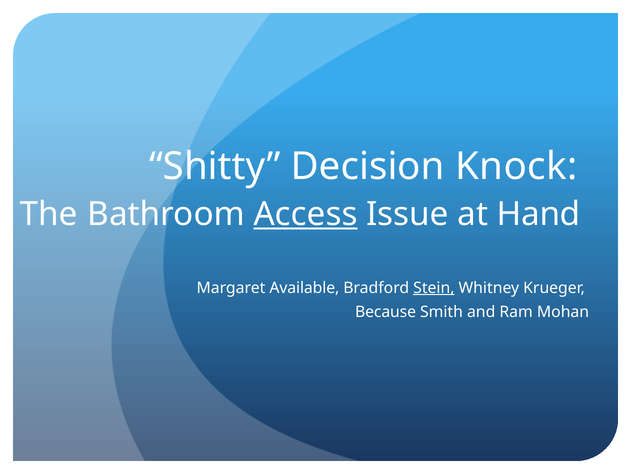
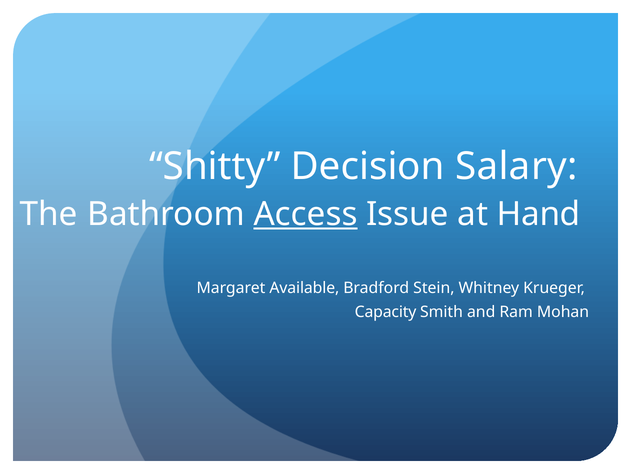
Knock: Knock -> Salary
Stein underline: present -> none
Because: Because -> Capacity
